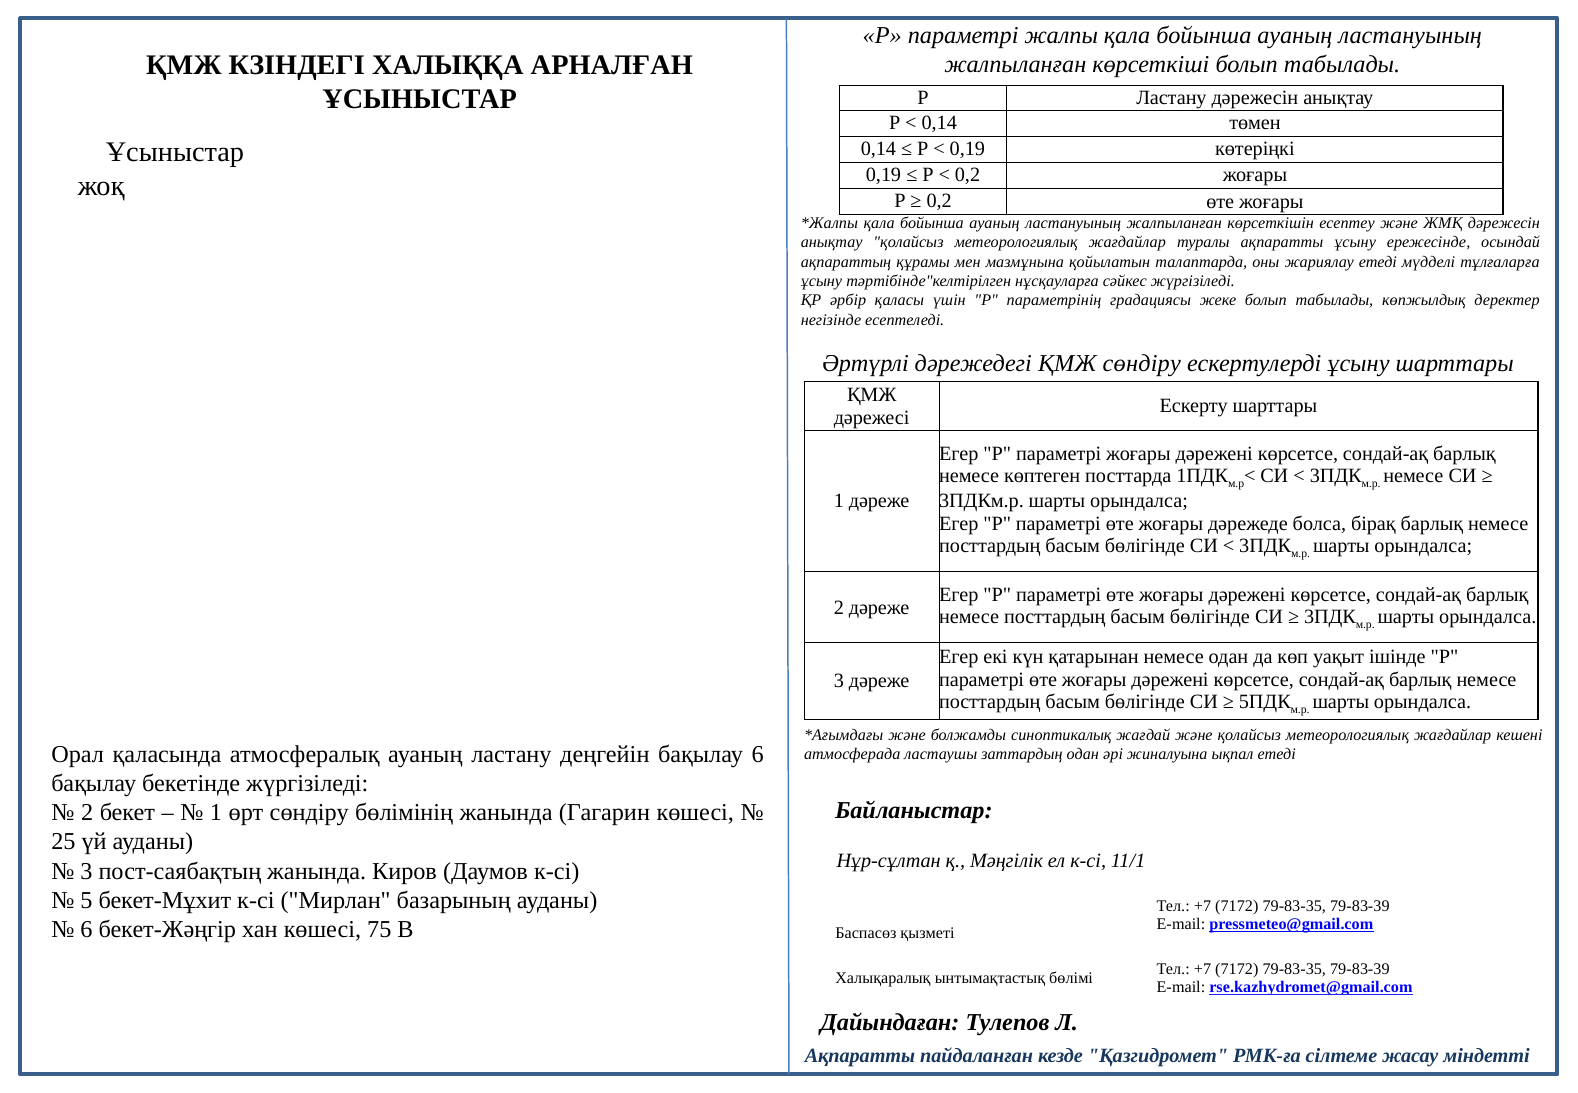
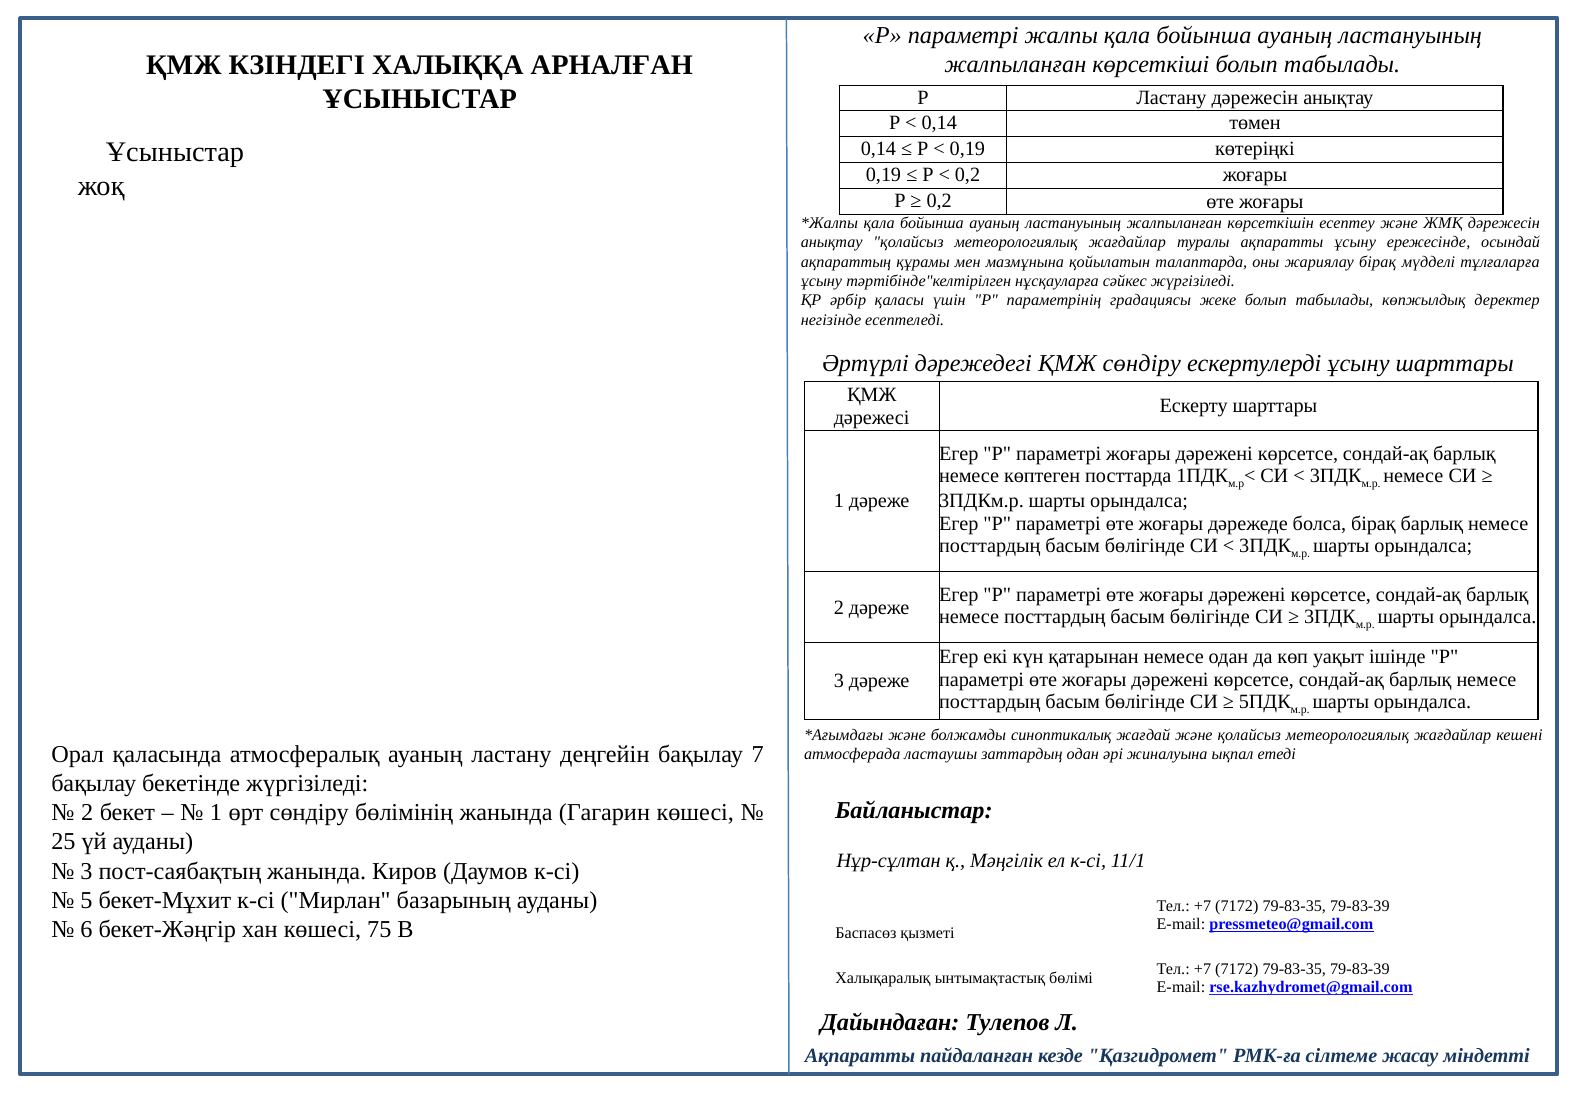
жариялау етеді: етеді -> бірақ
бақылау 6: 6 -> 7
